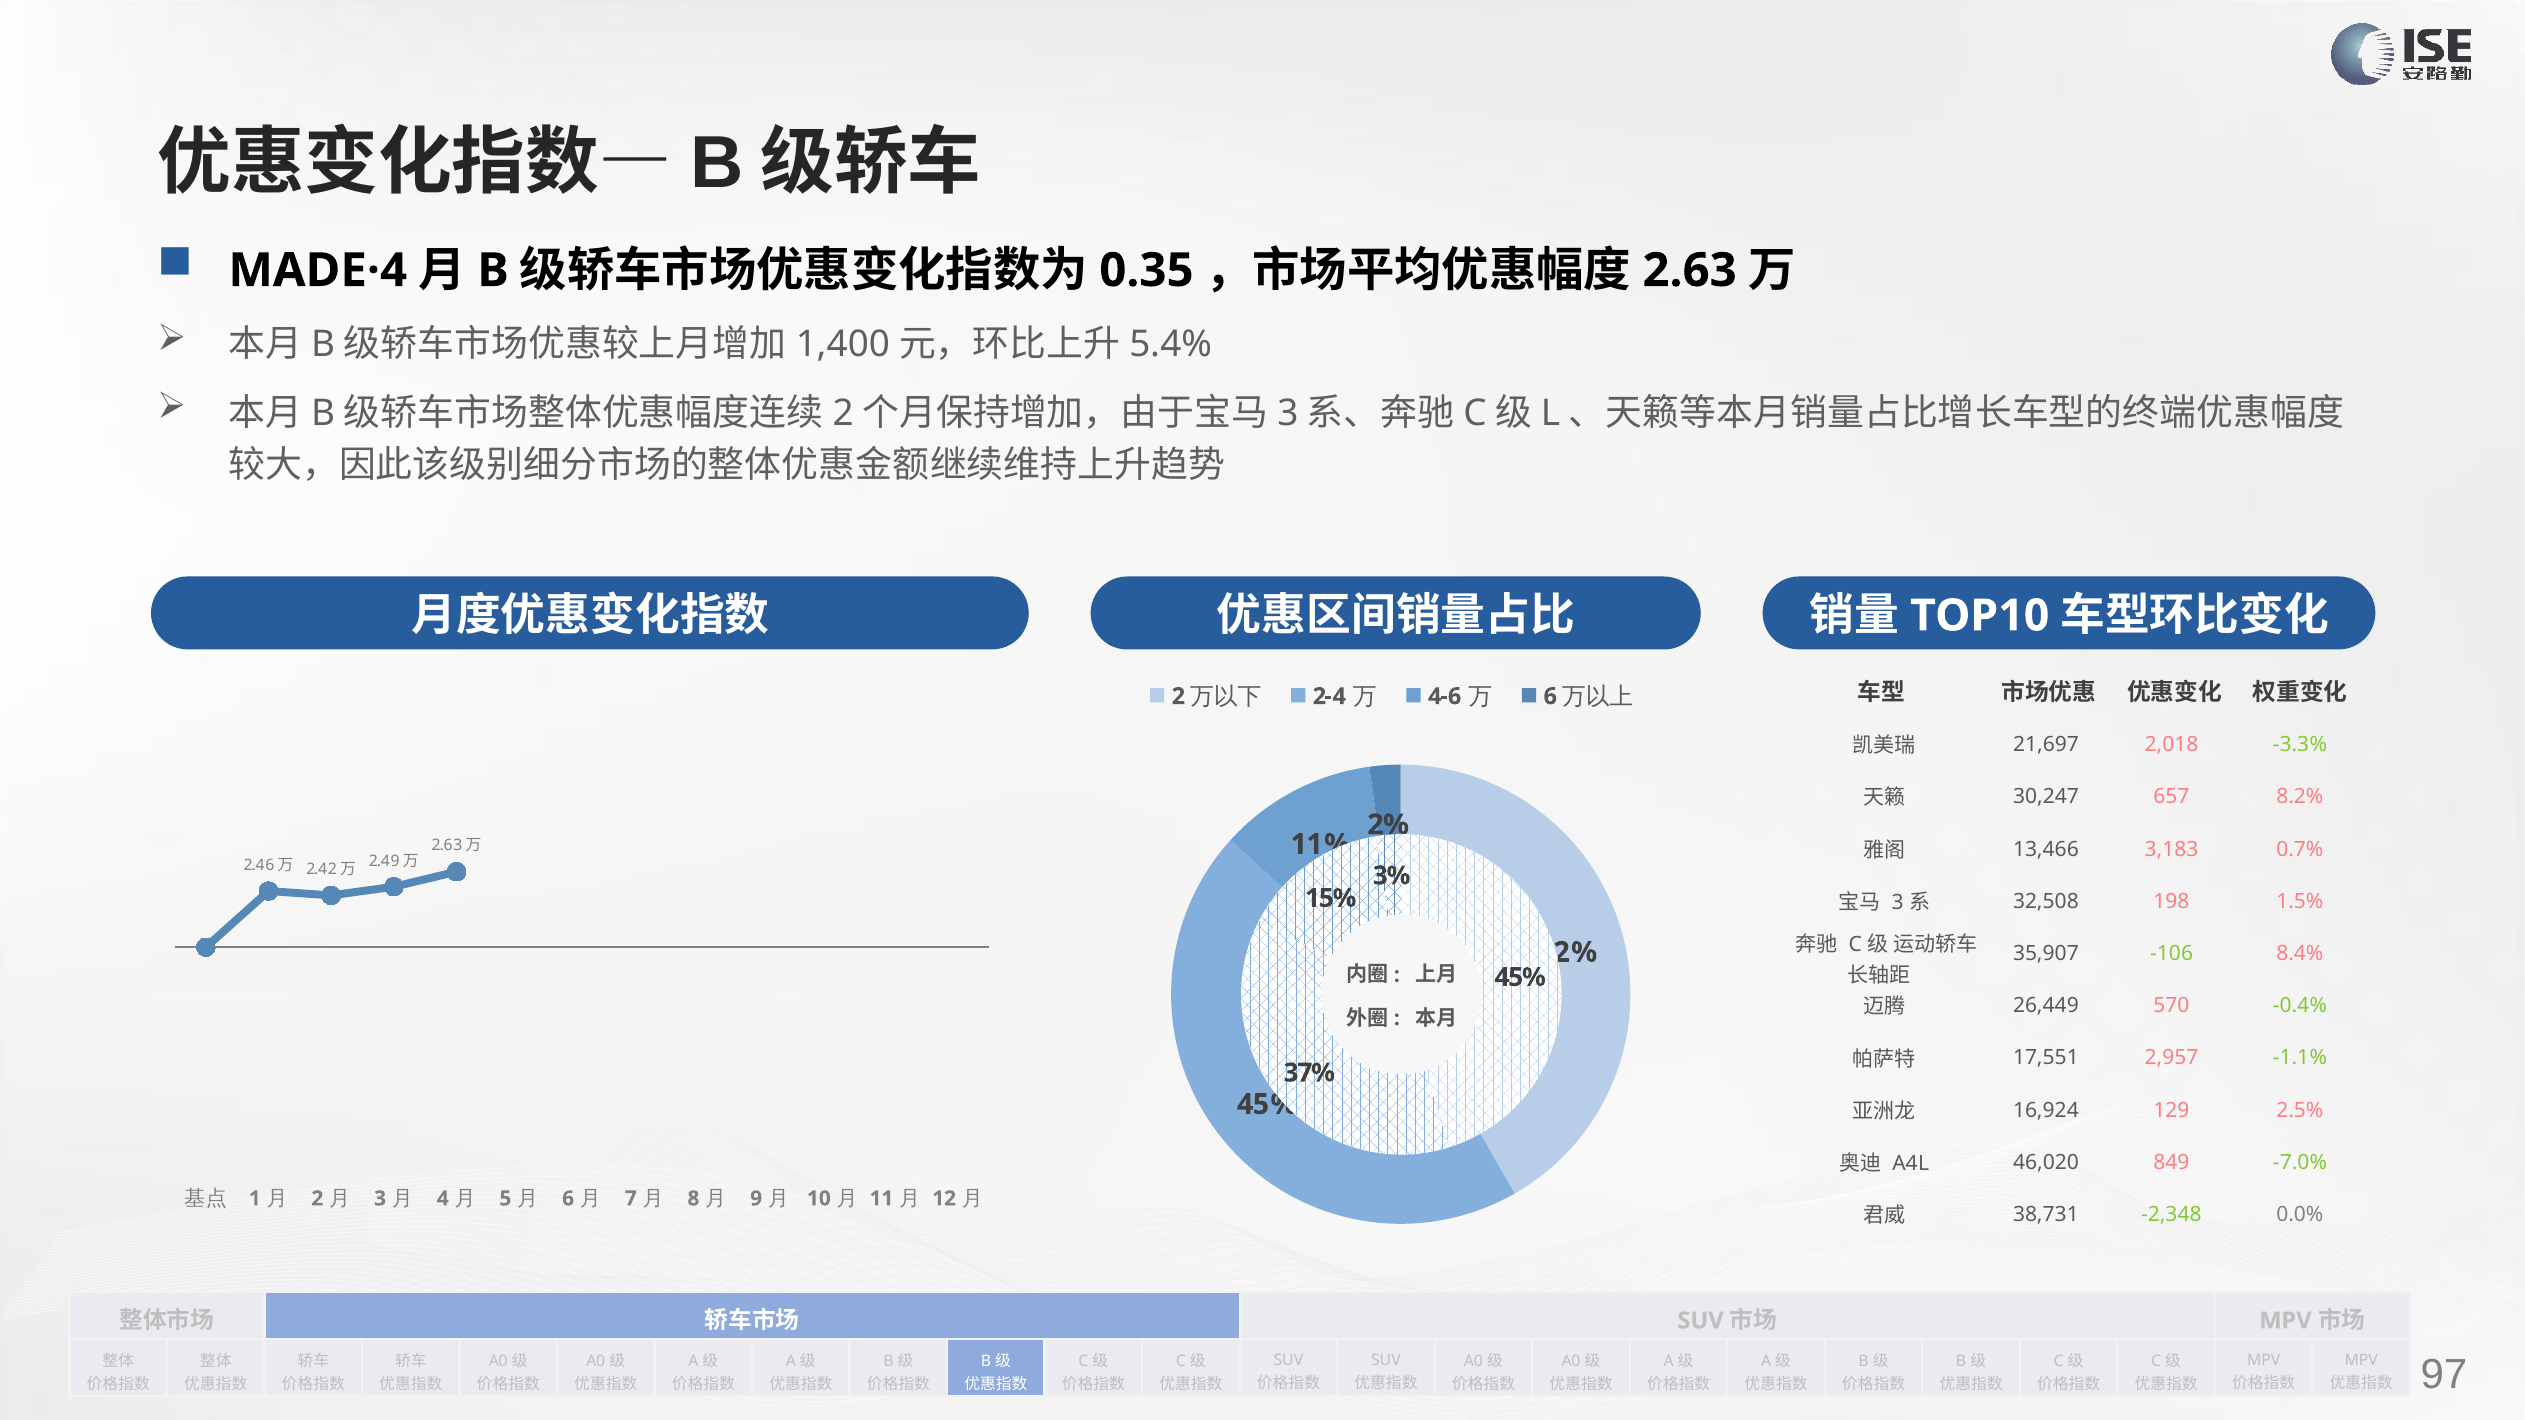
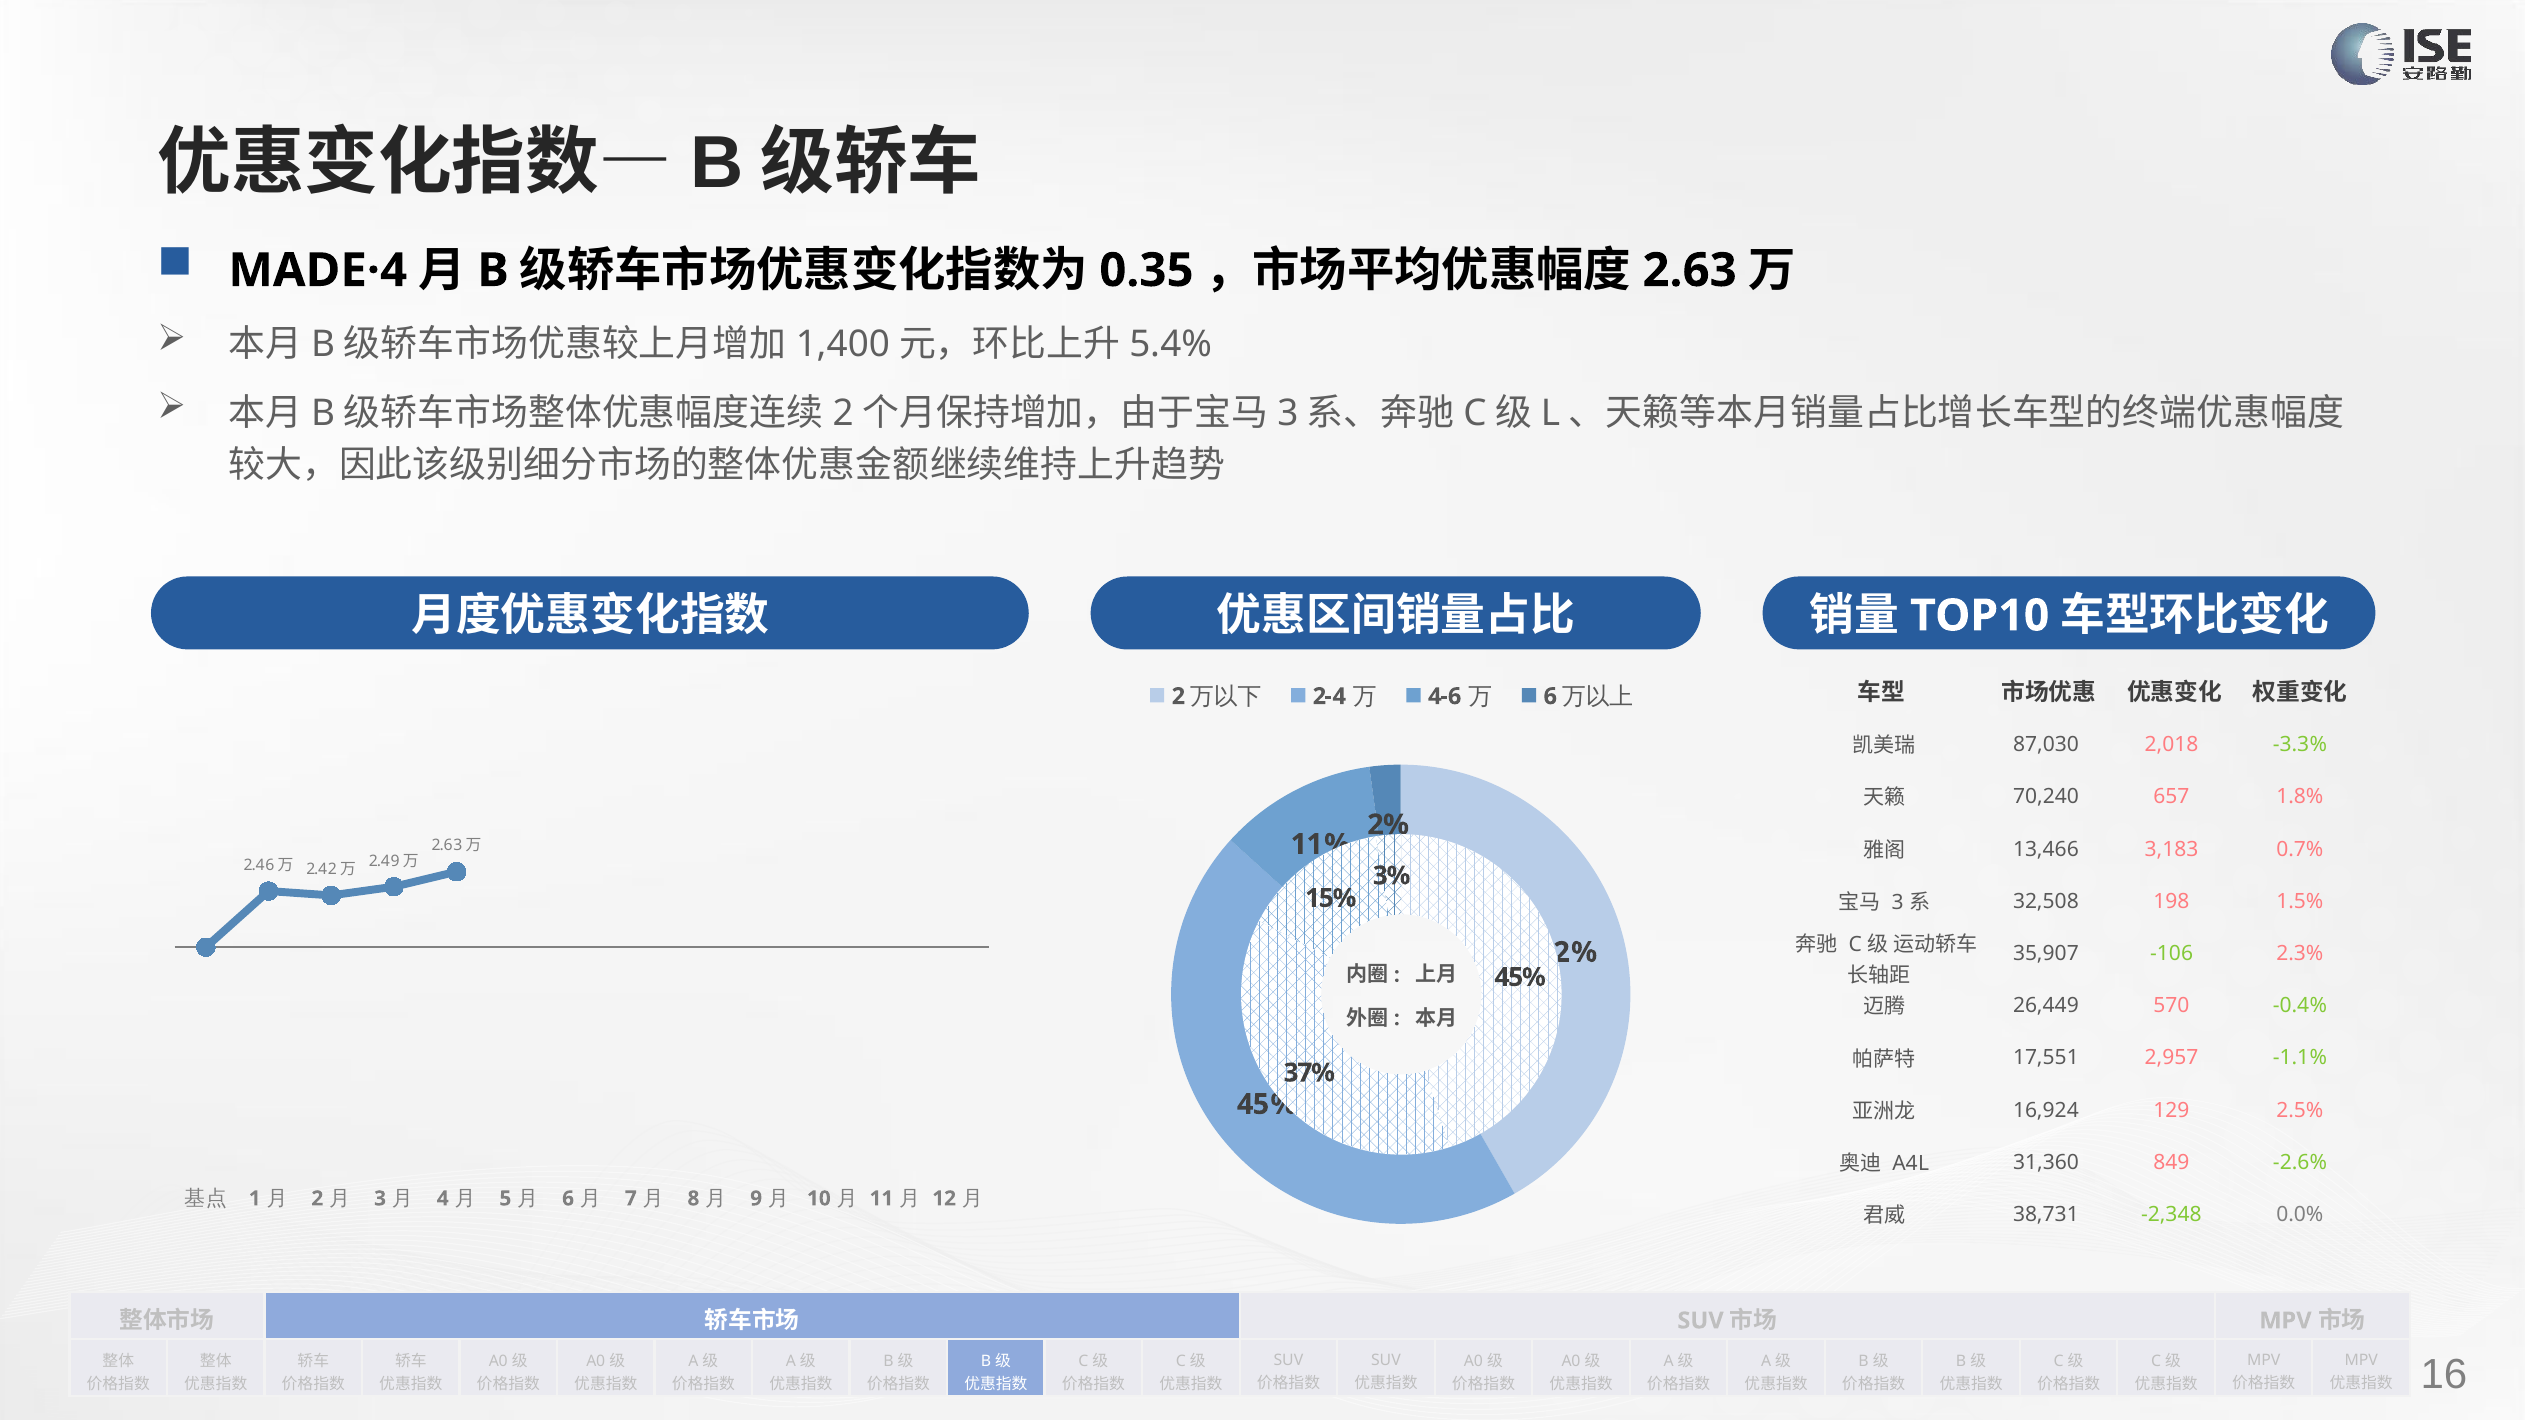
21,697: 21,697 -> 87,030
30,247: 30,247 -> 70,240
8.2%: 8.2% -> 1.8%
8.4%: 8.4% -> 2.3%
46,020: 46,020 -> 31,360
-7.0%: -7.0% -> -2.6%
97: 97 -> 16
